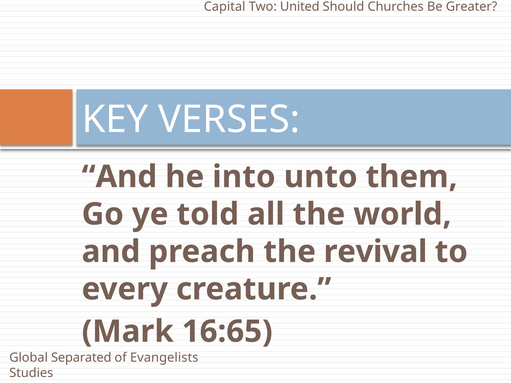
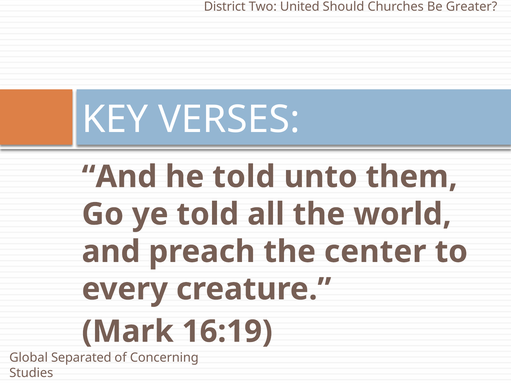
Capital: Capital -> District
he into: into -> told
revival: revival -> center
16:65: 16:65 -> 16:19
Evangelists: Evangelists -> Concerning
